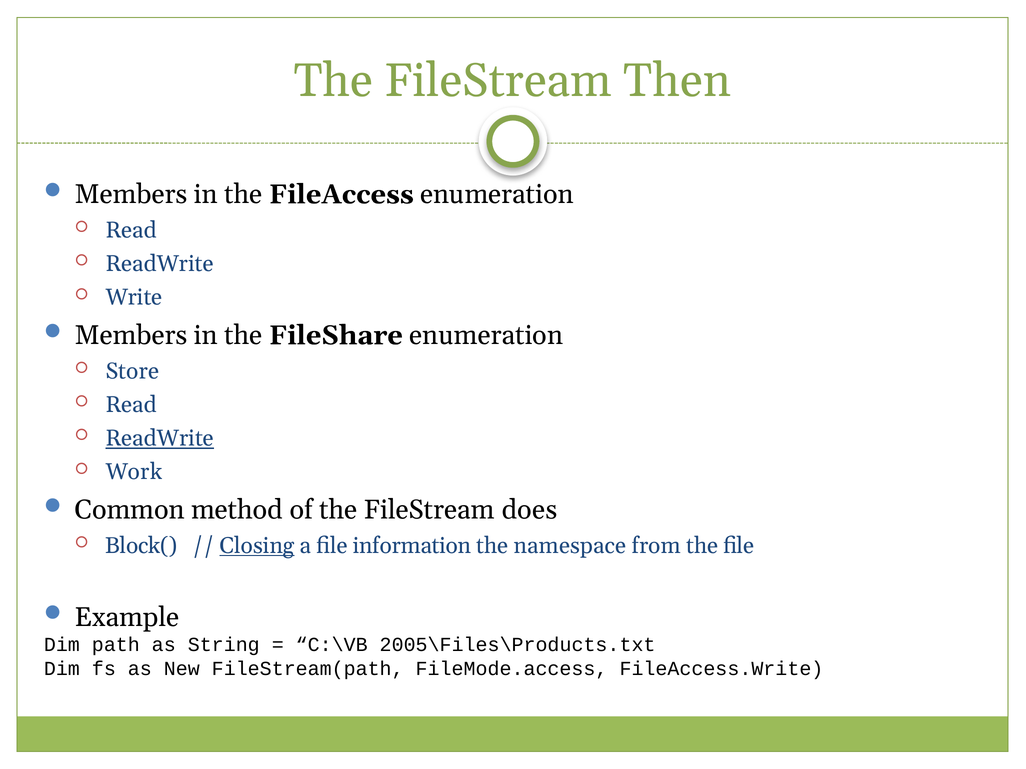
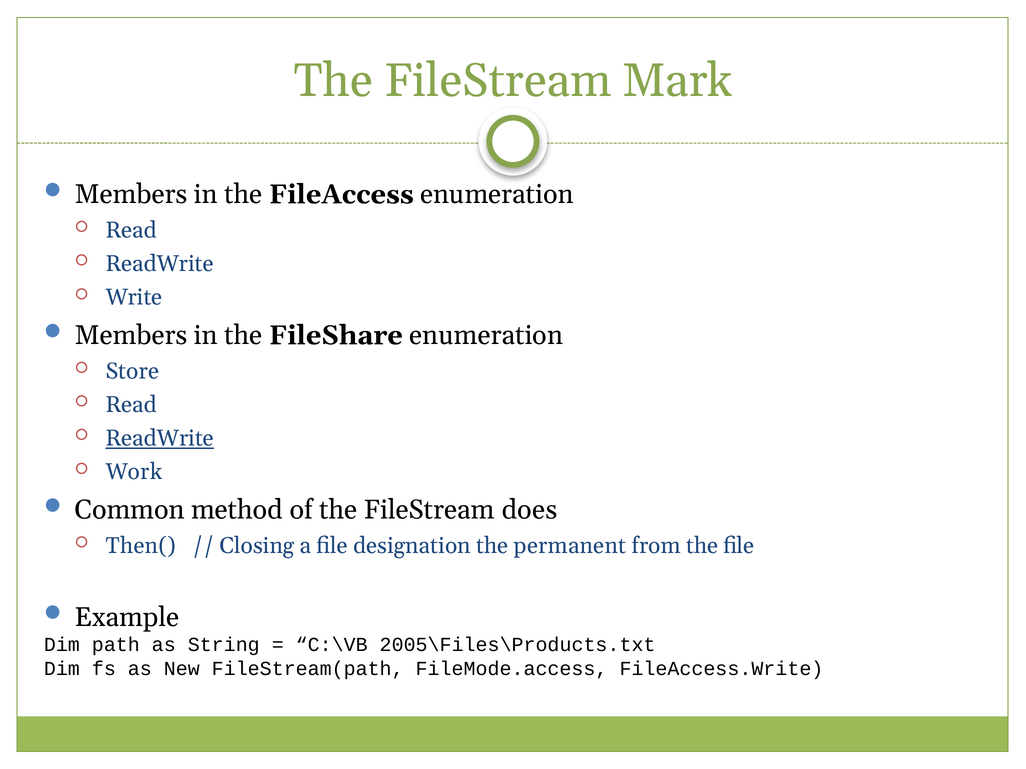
Then: Then -> Mark
Block(: Block( -> Then(
Closing underline: present -> none
information: information -> designation
namespace: namespace -> permanent
